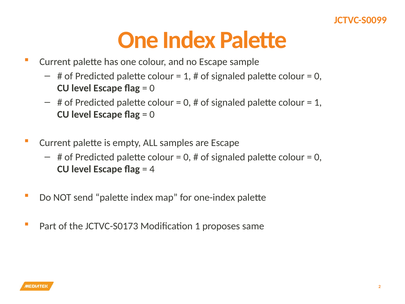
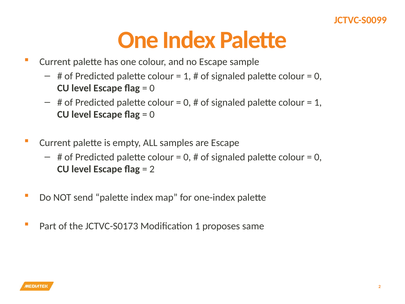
4 at (152, 169): 4 -> 2
